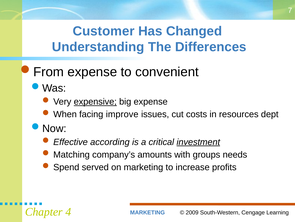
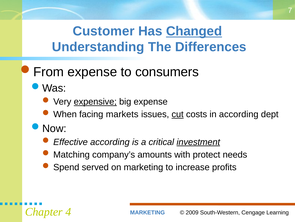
Changed underline: none -> present
convenient: convenient -> consumers
improve: improve -> markets
cut underline: none -> present
in resources: resources -> according
groups: groups -> protect
